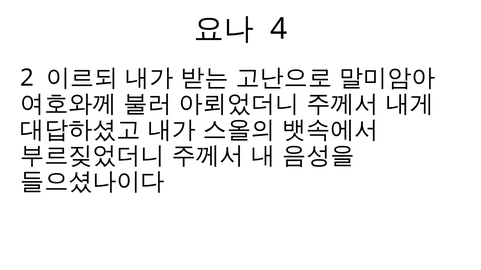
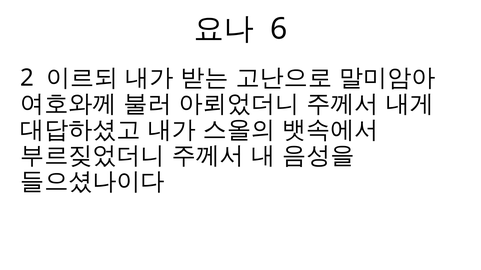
4: 4 -> 6
